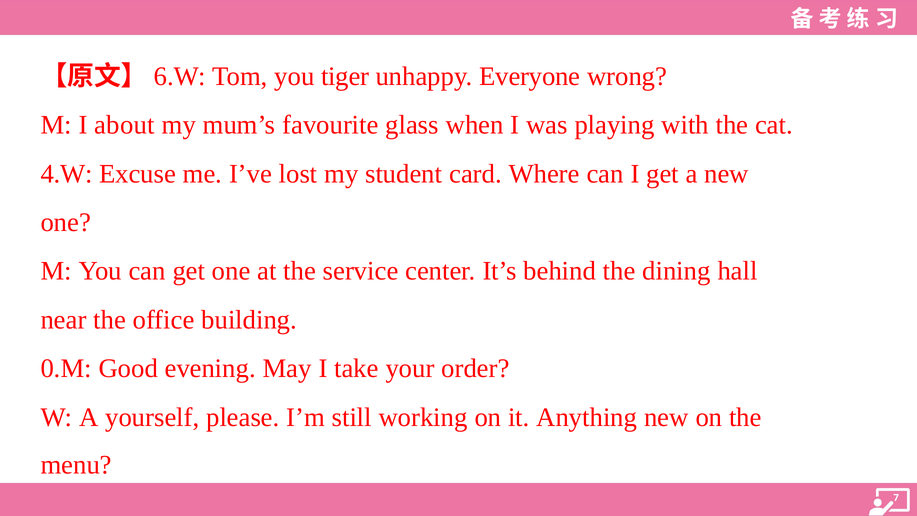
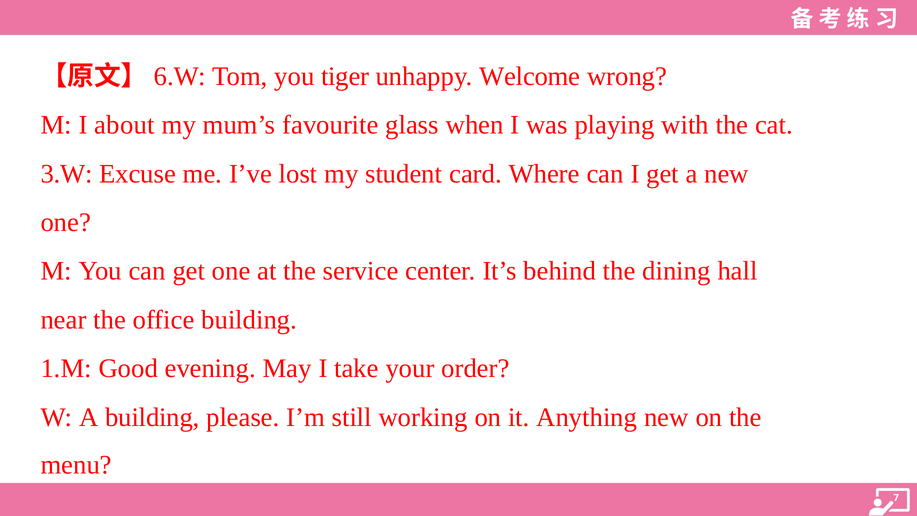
Everyone: Everyone -> Welcome
4.W: 4.W -> 3.W
0.M: 0.M -> 1.M
A yourself: yourself -> building
